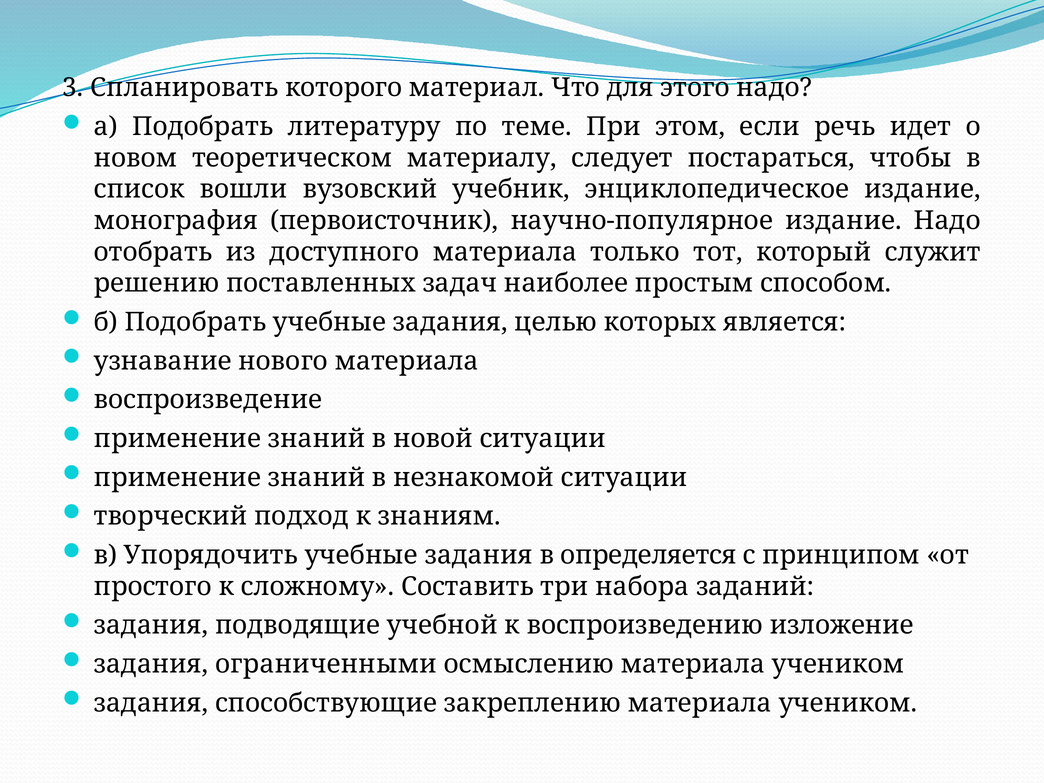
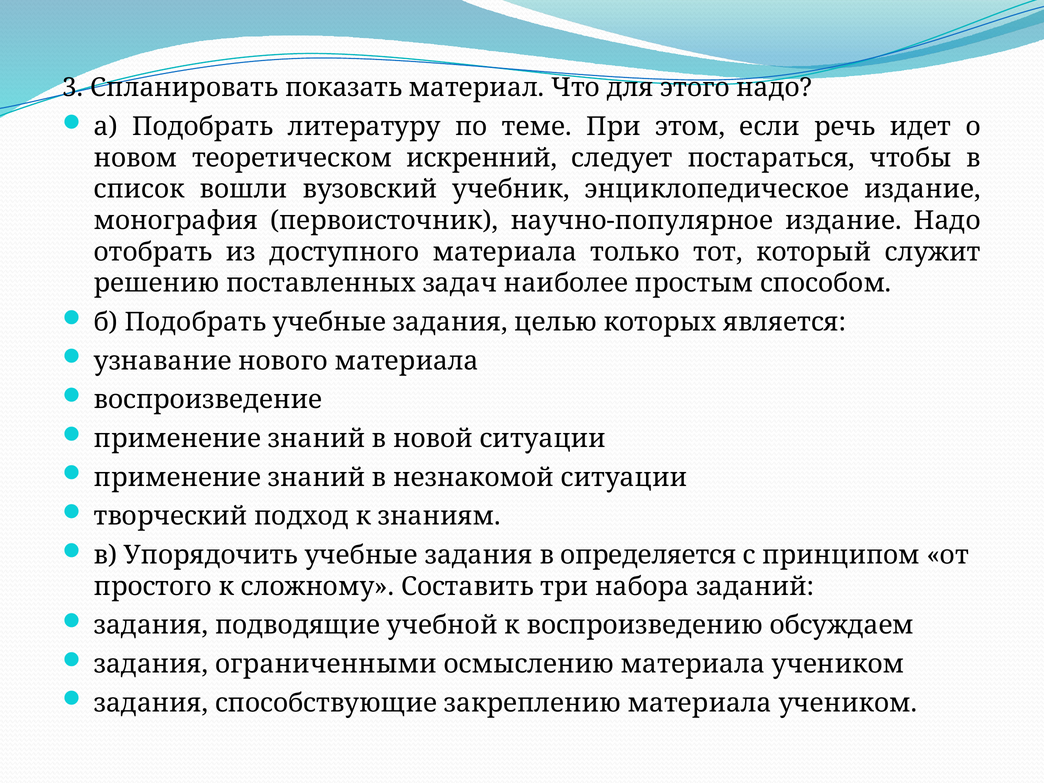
которого: которого -> показать
материалу: материалу -> искренний
изложение: изложение -> обсуждаем
